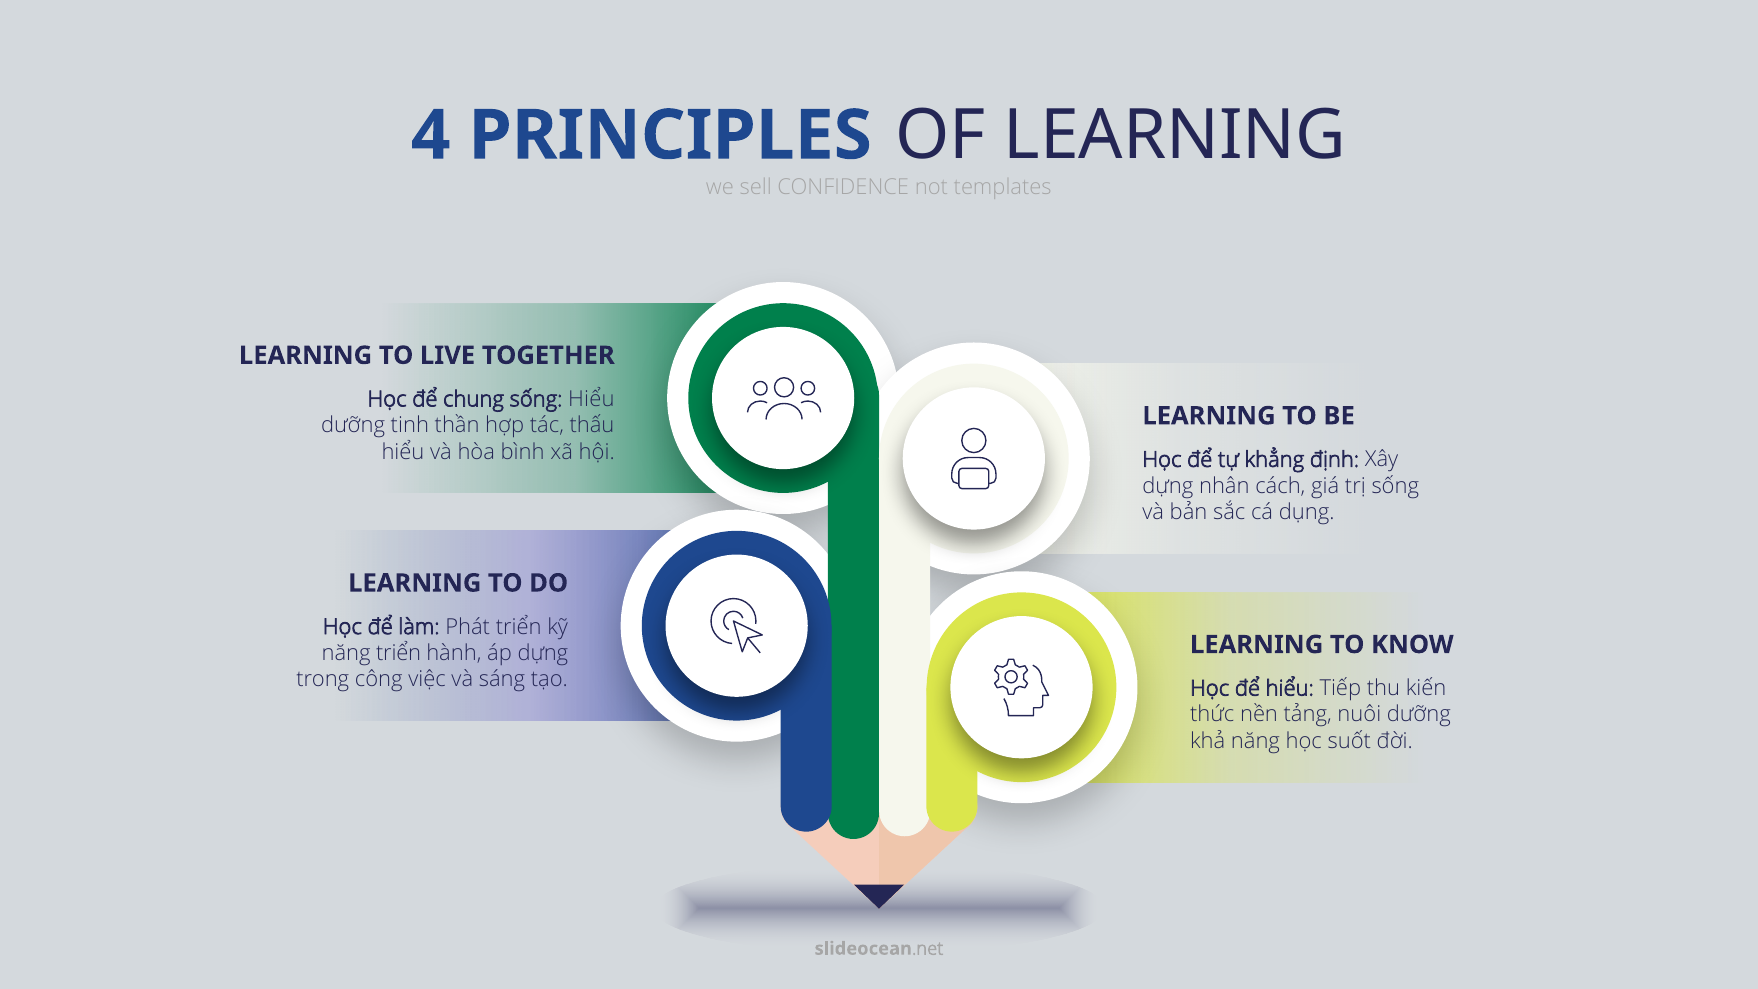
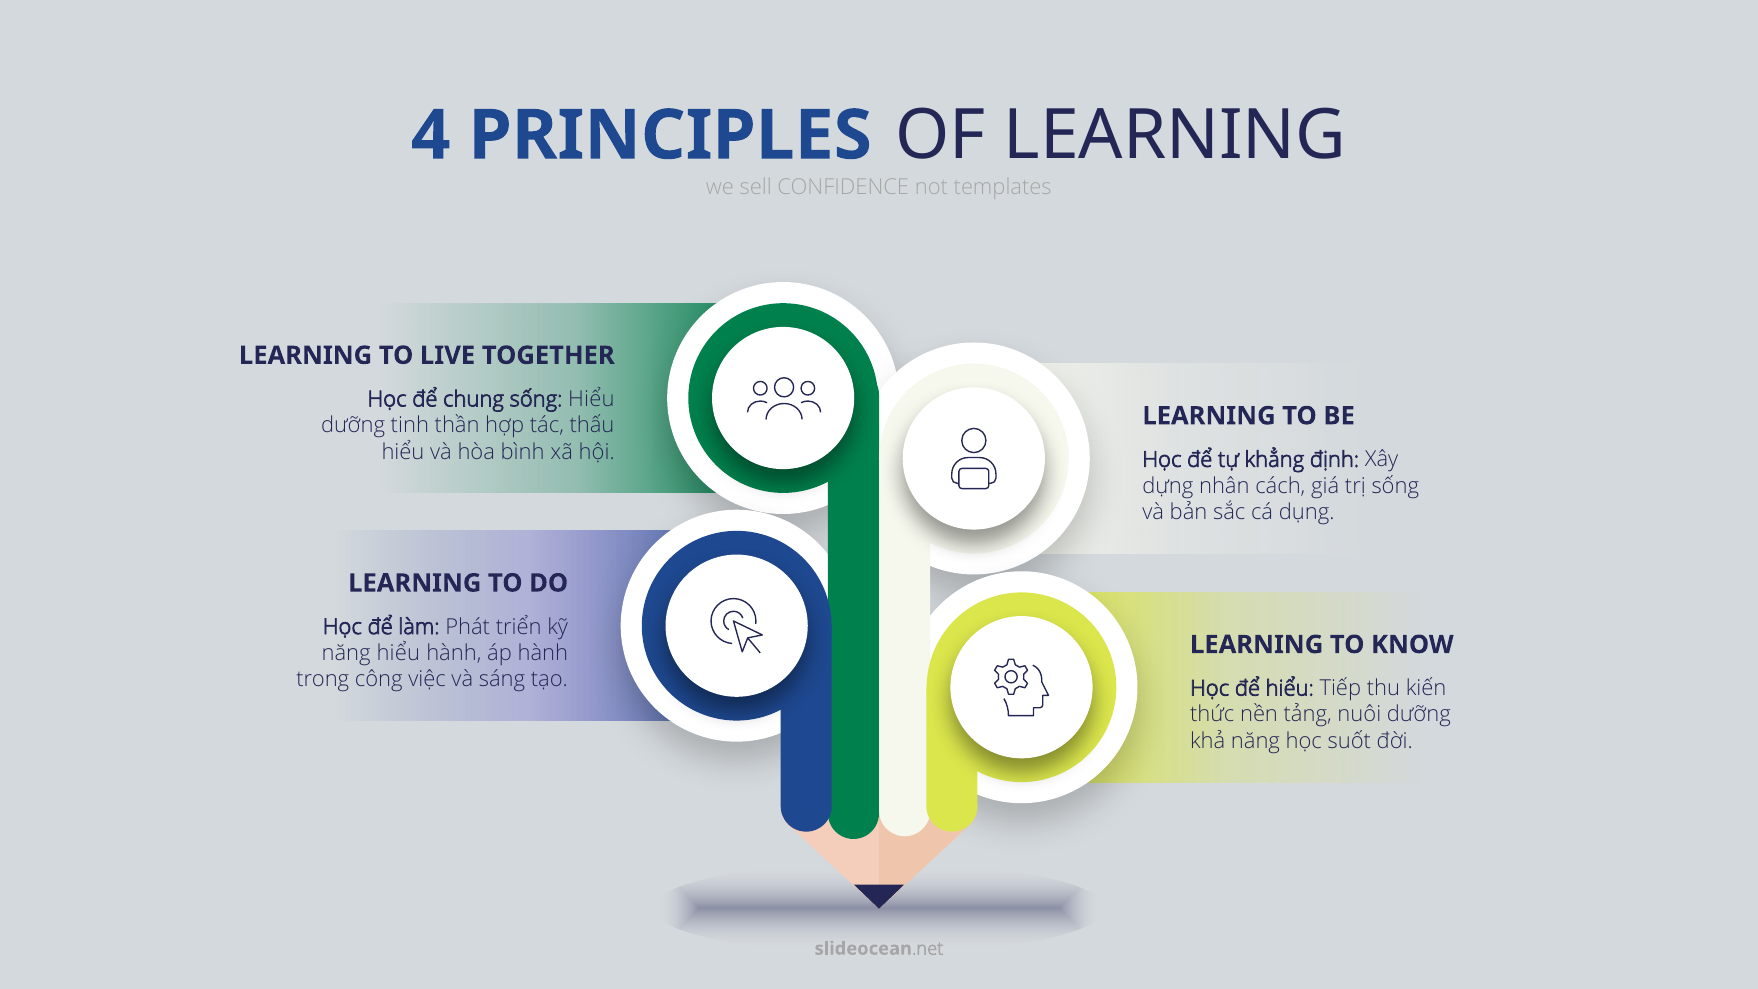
năng triển: triển -> hiểu
áp dựng: dựng -> hành
